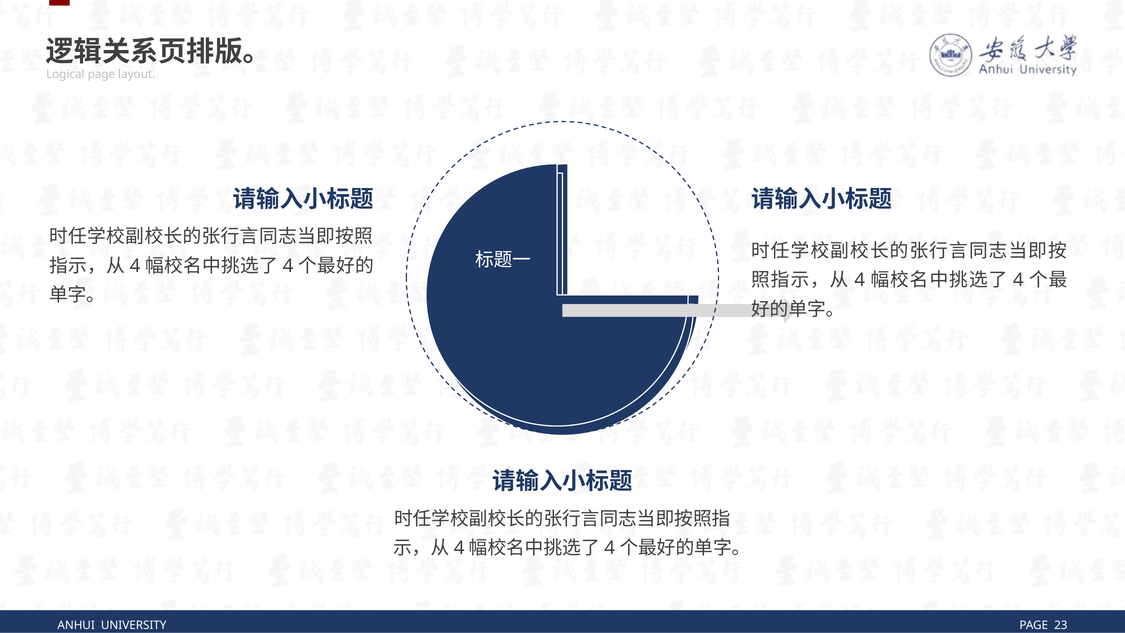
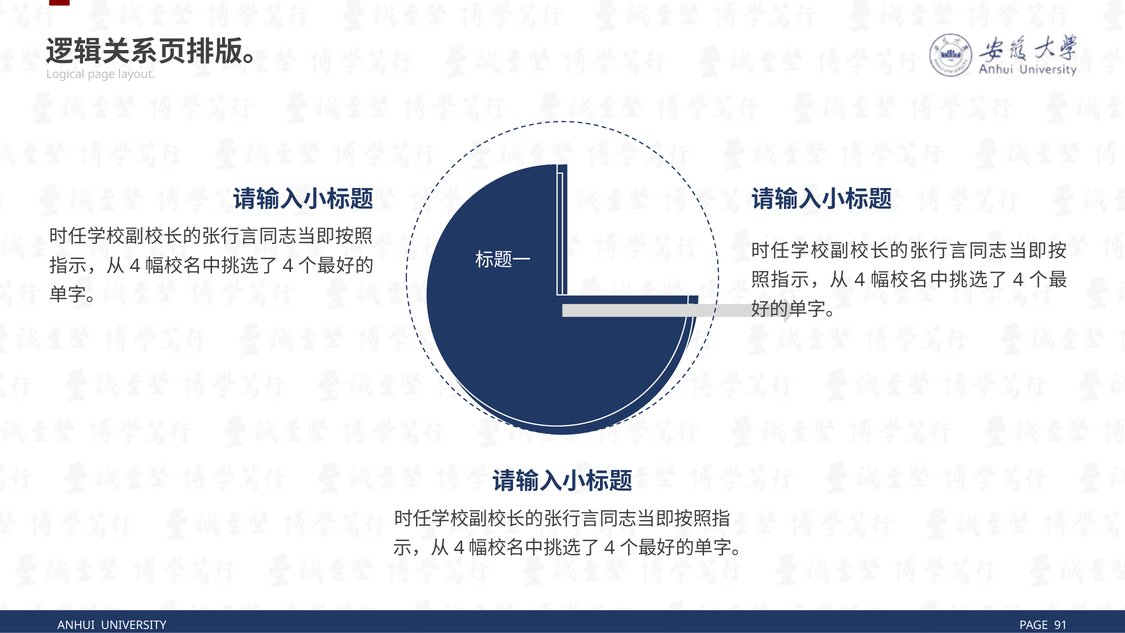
23: 23 -> 91
